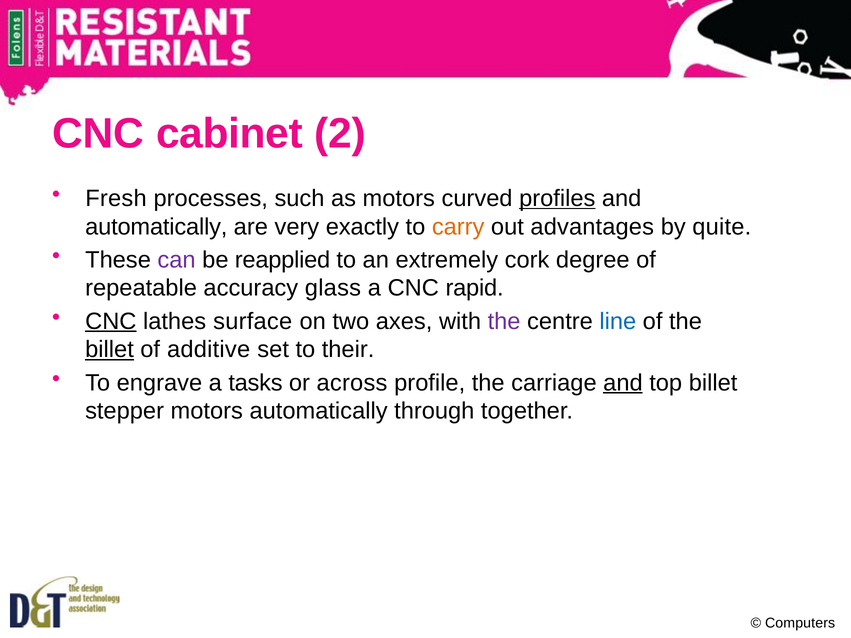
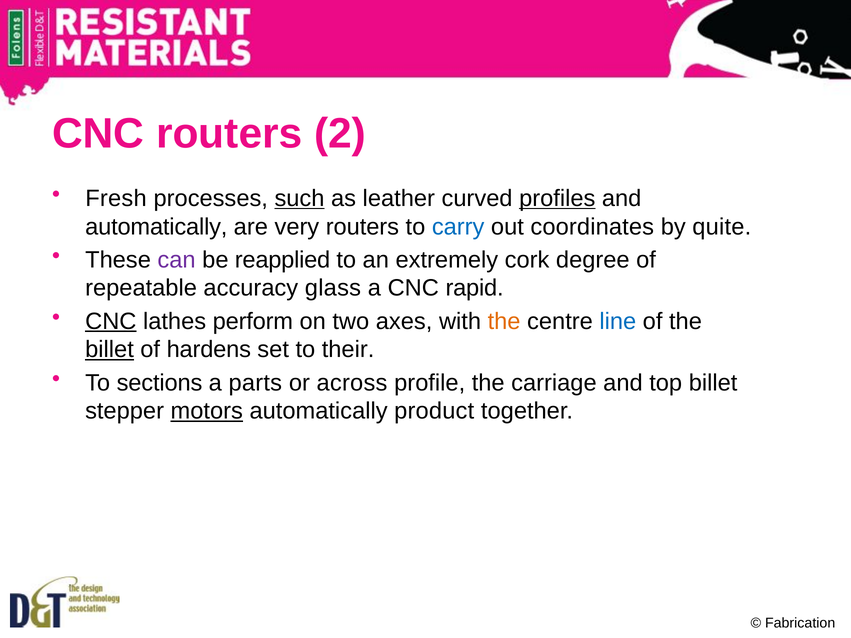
CNC cabinet: cabinet -> routers
such underline: none -> present
as motors: motors -> leather
very exactly: exactly -> routers
carry colour: orange -> blue
advantages: advantages -> coordinates
surface: surface -> perform
the at (504, 321) colour: purple -> orange
additive: additive -> hardens
engrave: engrave -> sections
tasks: tasks -> parts
and at (623, 383) underline: present -> none
motors at (207, 411) underline: none -> present
through: through -> product
Computers: Computers -> Fabrication
